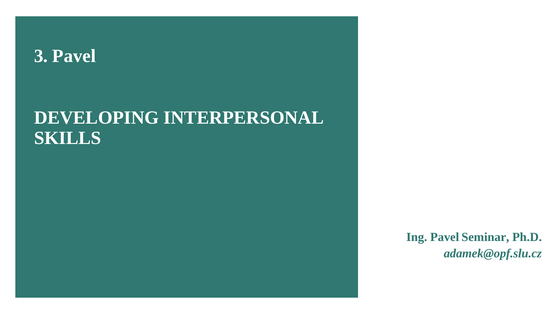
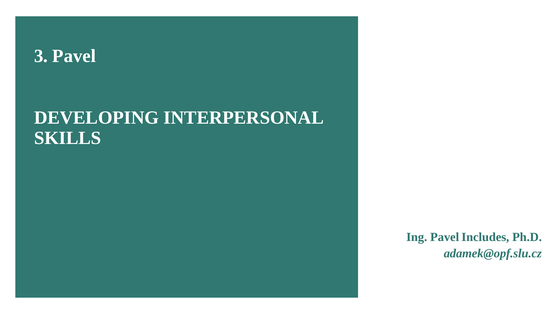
Seminar: Seminar -> Includes
